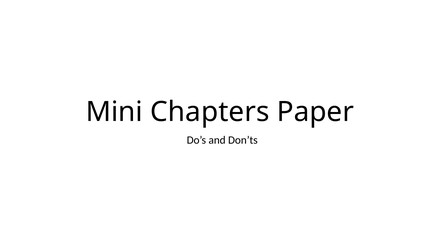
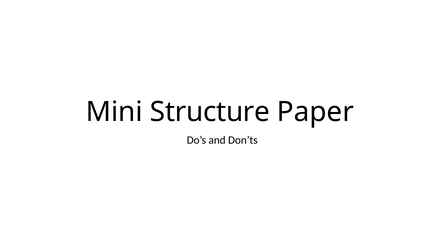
Chapters: Chapters -> Structure
